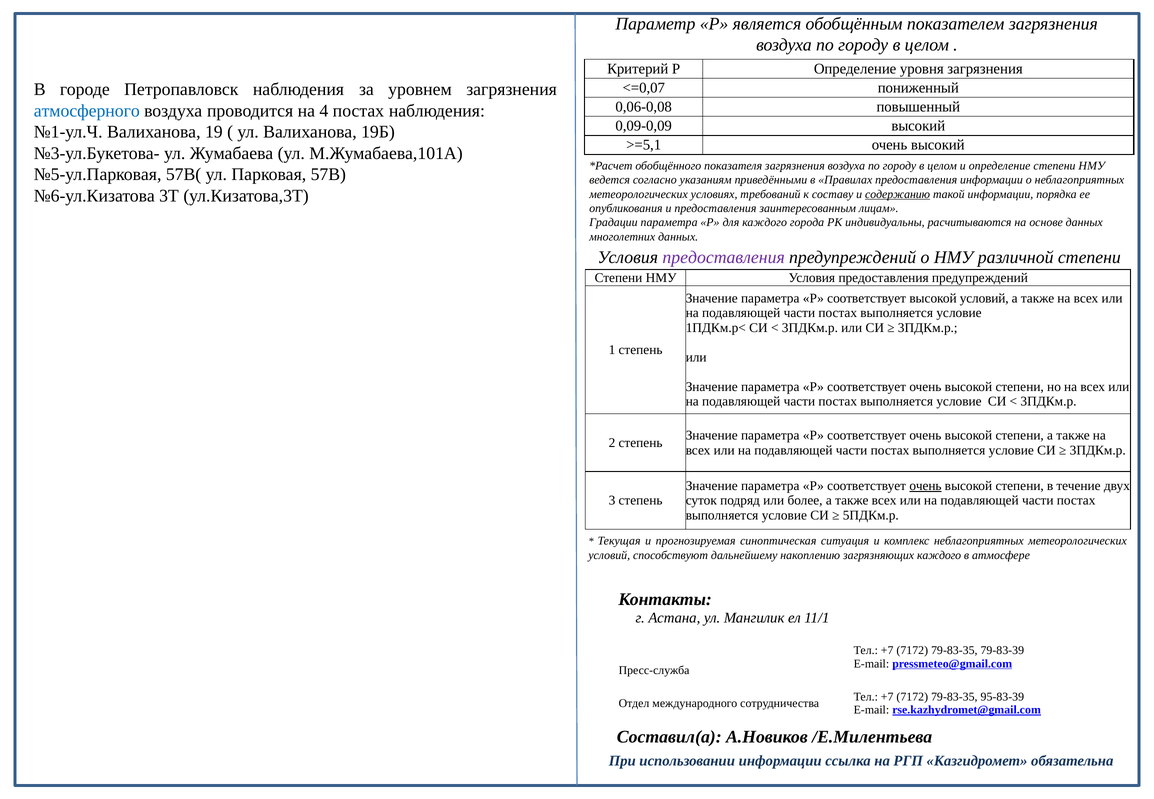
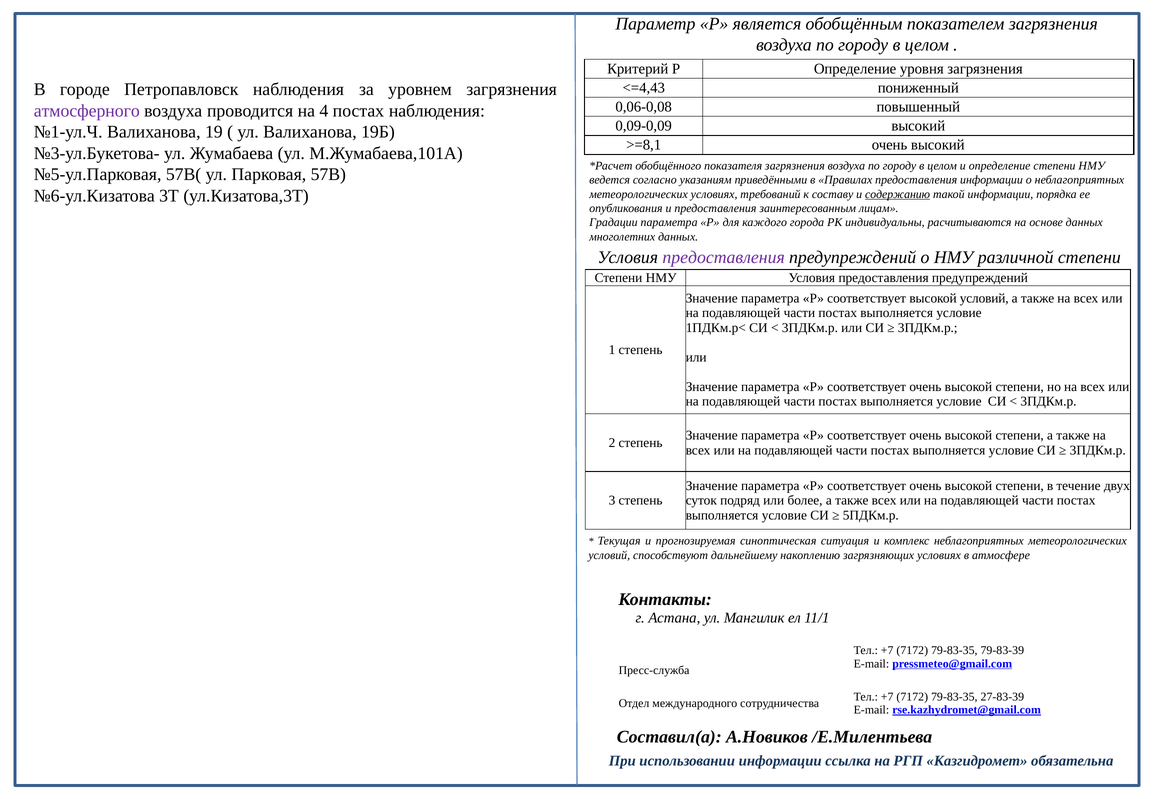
<=0,07: <=0,07 -> <=4,43
атмосферного colour: blue -> purple
>=5,1: >=5,1 -> >=8,1
очень at (925, 486) underline: present -> none
загрязняющих каждого: каждого -> условиях
95-83-39: 95-83-39 -> 27-83-39
